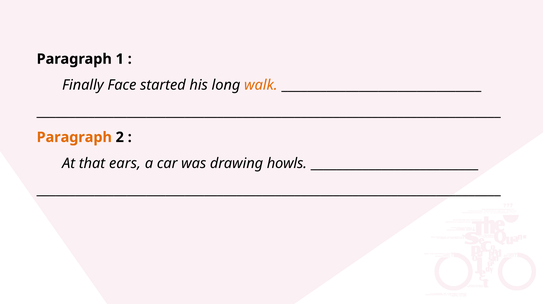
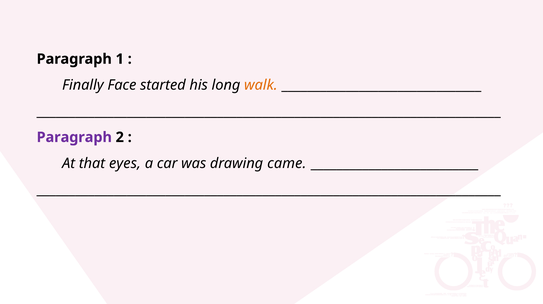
Paragraph at (74, 137) colour: orange -> purple
ears: ears -> eyes
howls: howls -> came
